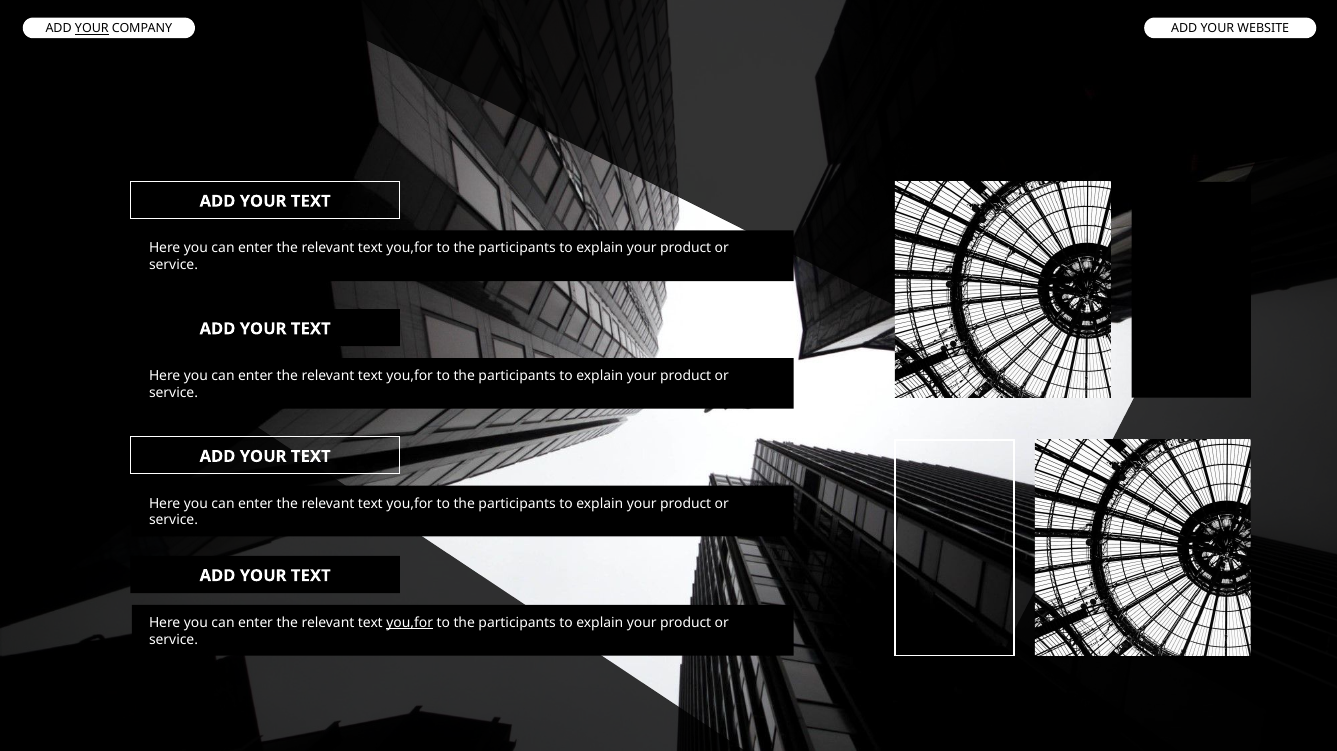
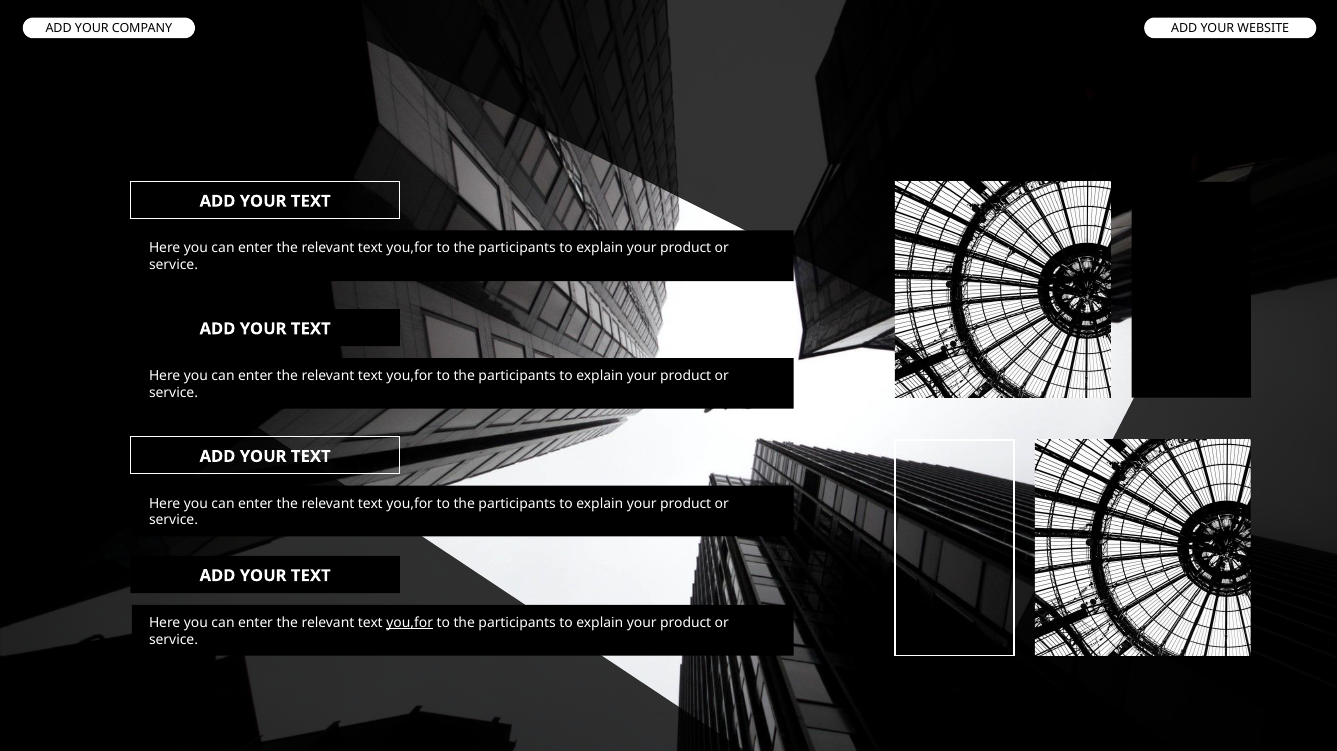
YOUR at (92, 29) underline: present -> none
